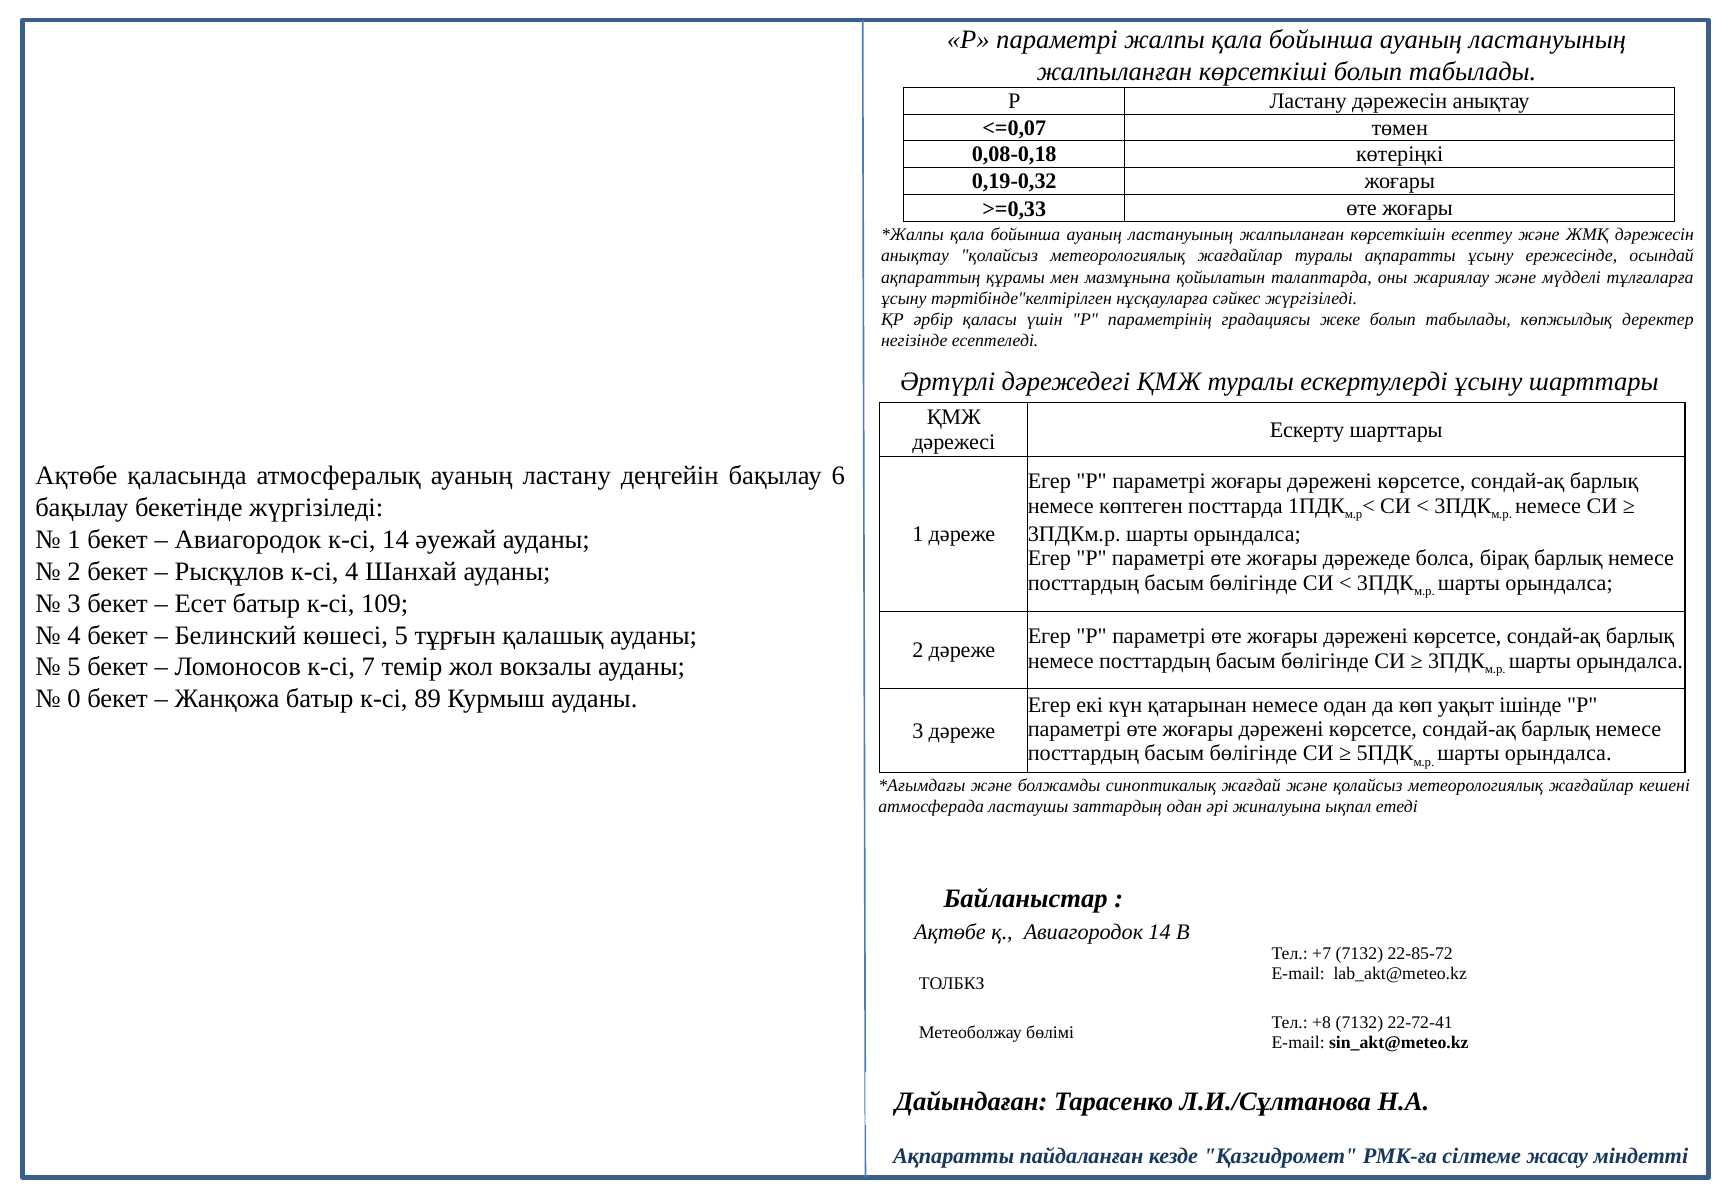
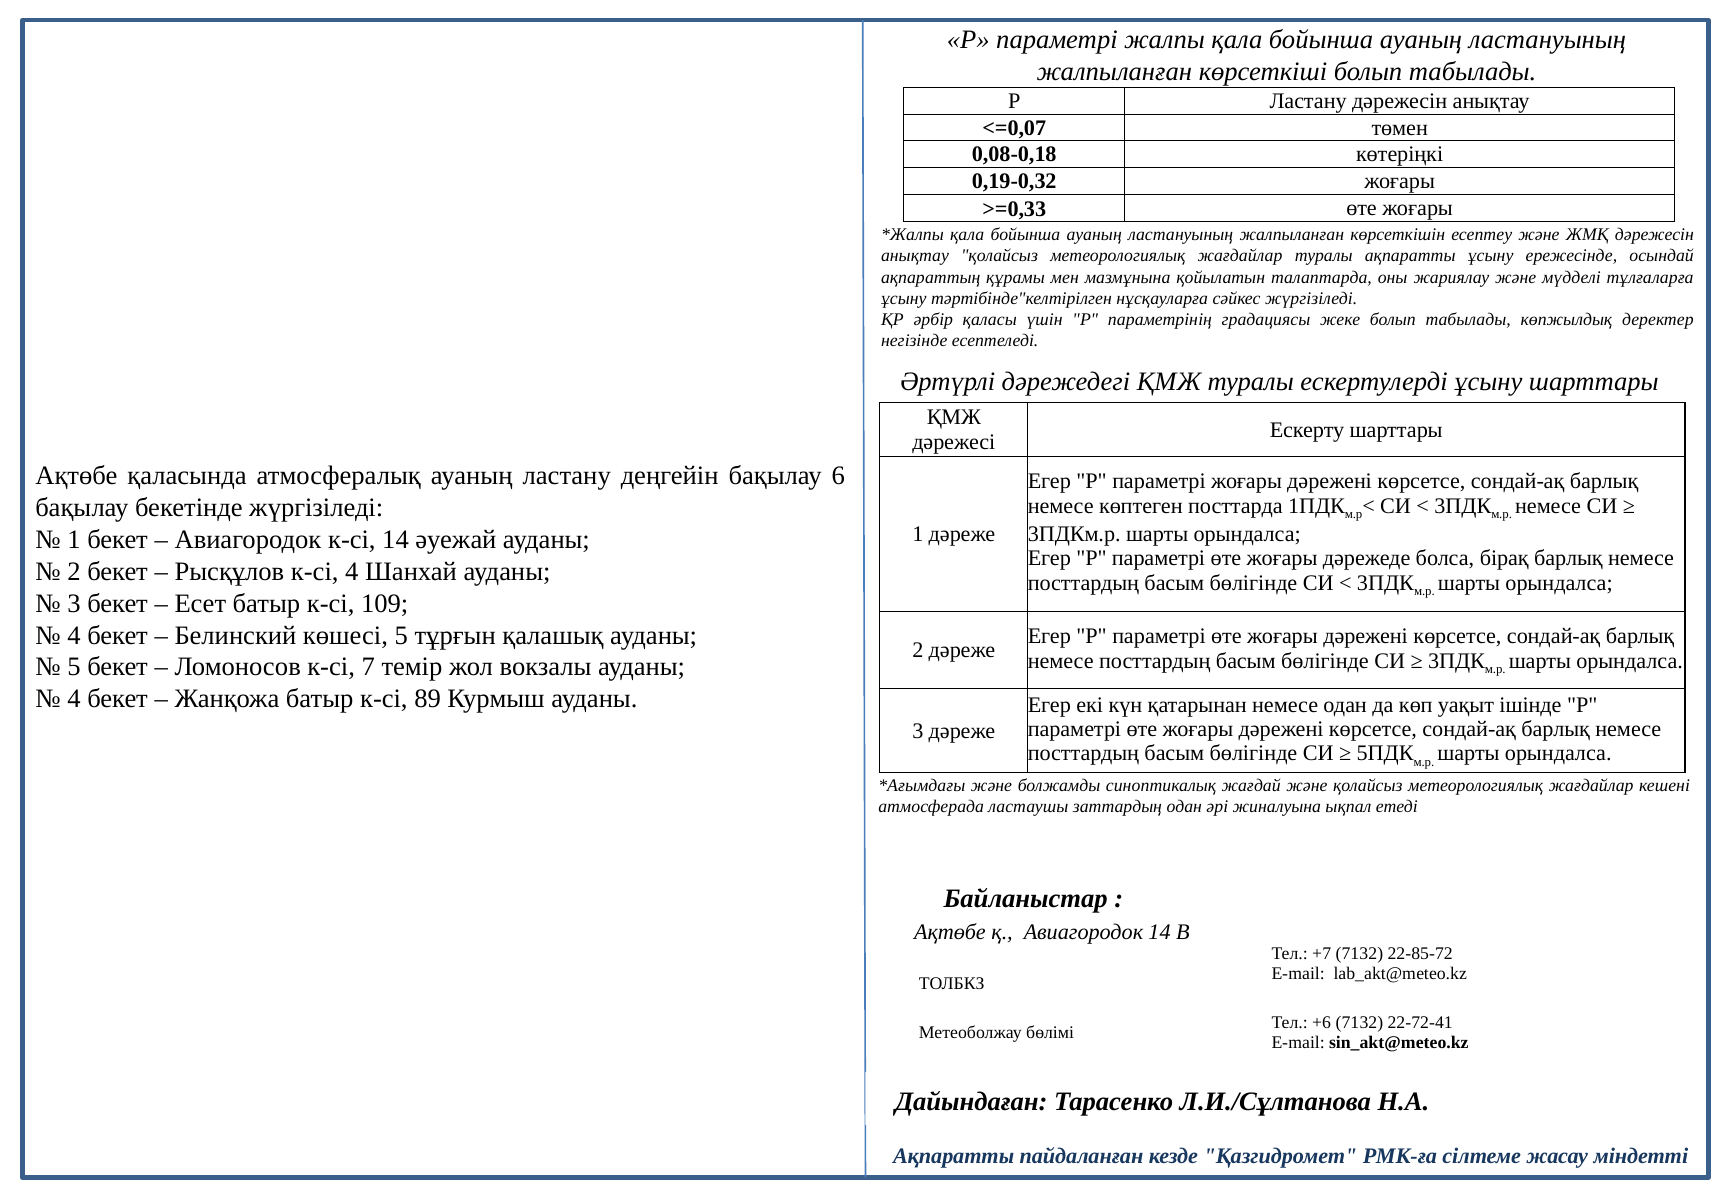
0 at (74, 699): 0 -> 4
+8: +8 -> +6
